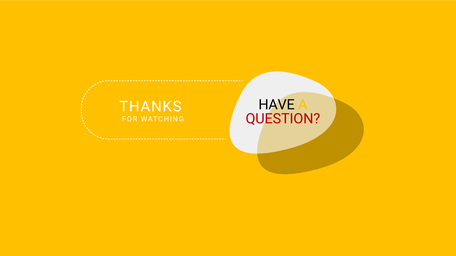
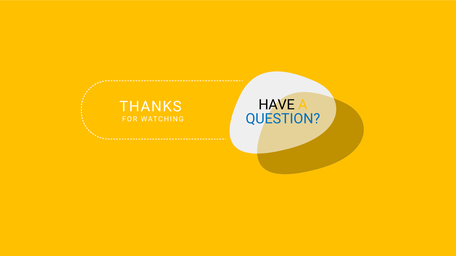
QUESTION colour: red -> blue
